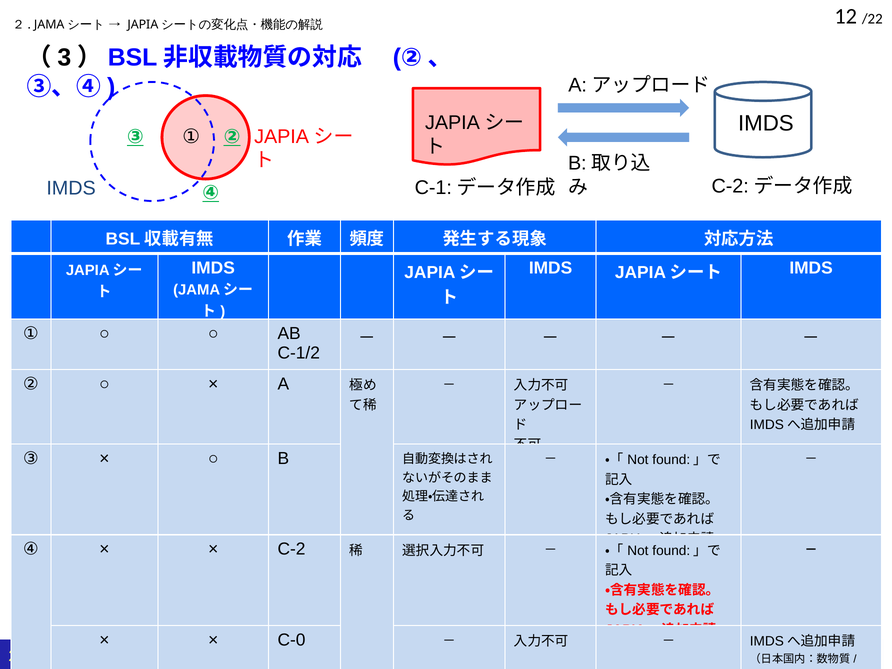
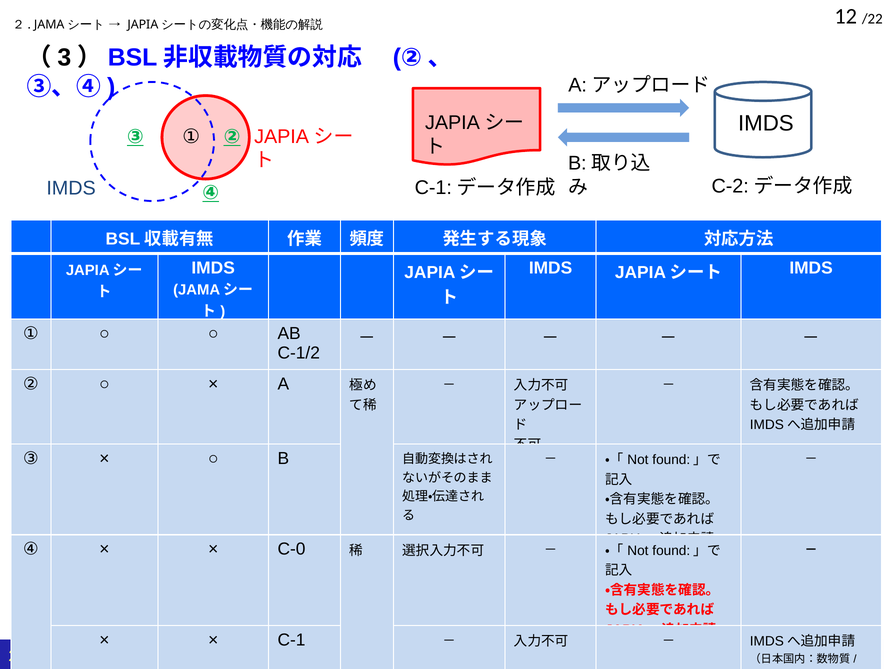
C-2: C-2 -> C-0
C-0: C-0 -> C-1
